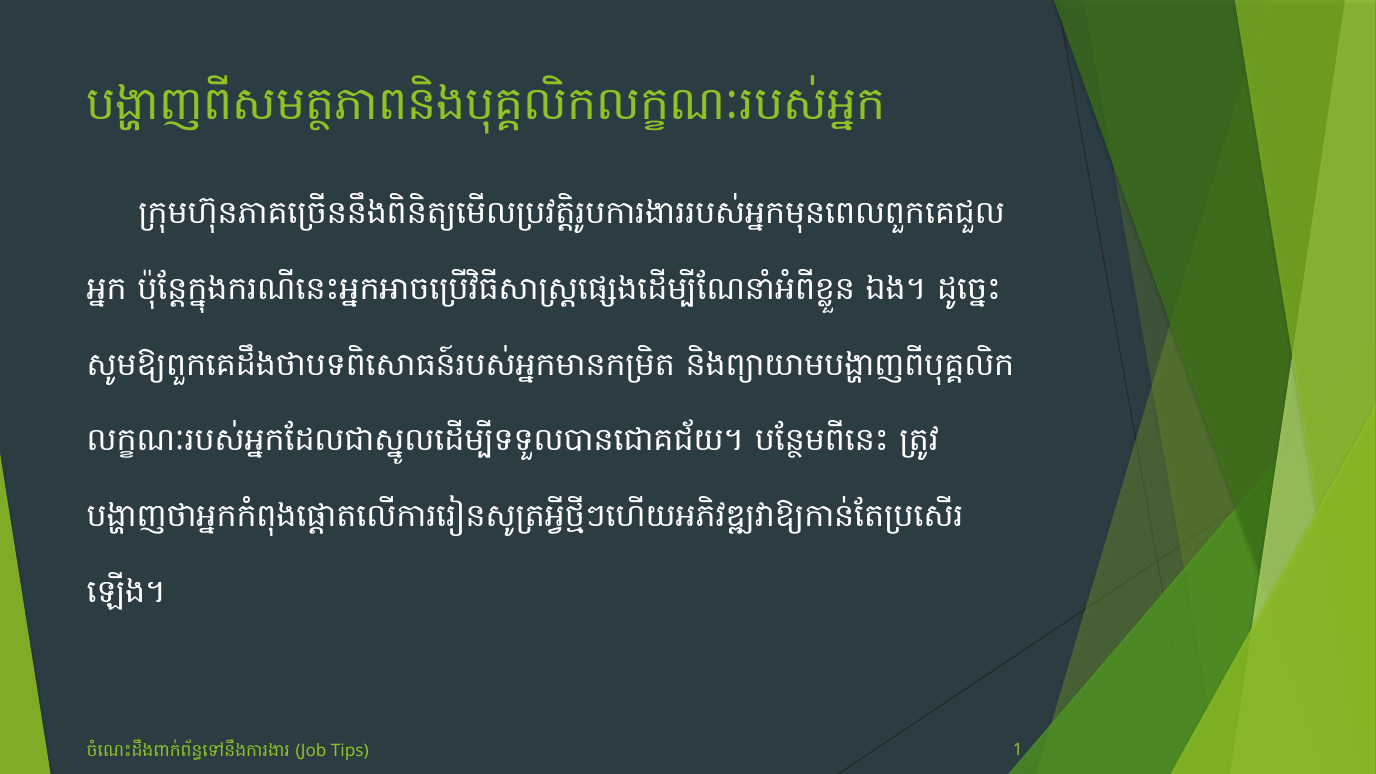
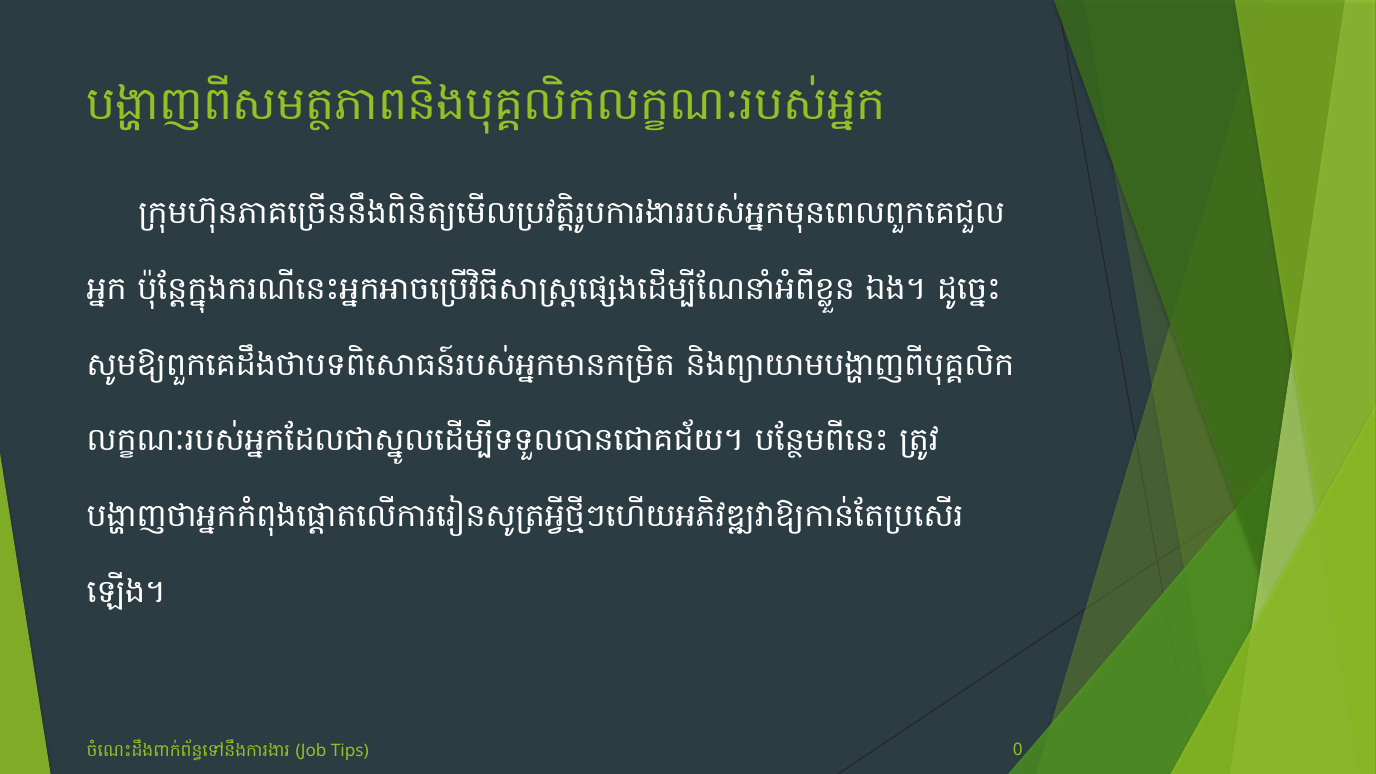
1: 1 -> 0
